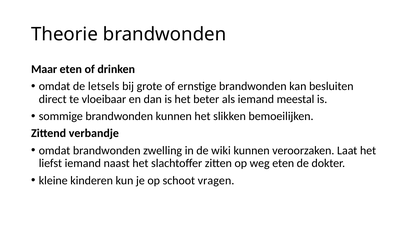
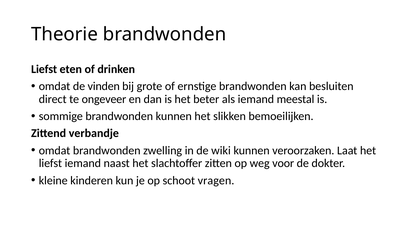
Maar at (44, 69): Maar -> Liefst
letsels: letsels -> vinden
vloeibaar: vloeibaar -> ongeveer
weg eten: eten -> voor
